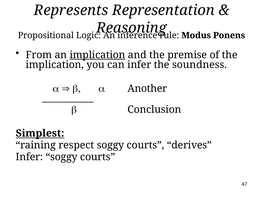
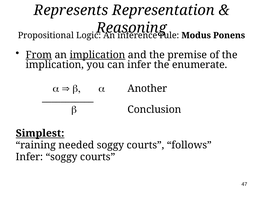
From underline: none -> present
soundness: soundness -> enumerate
respect: respect -> needed
derives: derives -> follows
